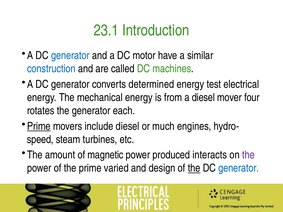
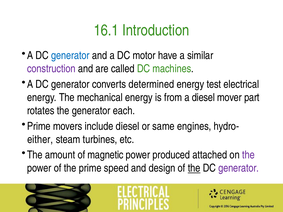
23.1: 23.1 -> 16.1
construction colour: blue -> purple
four: four -> part
Prime at (39, 126) underline: present -> none
much: much -> same
speed: speed -> either
interacts: interacts -> attached
varied: varied -> speed
generator at (239, 168) colour: blue -> purple
